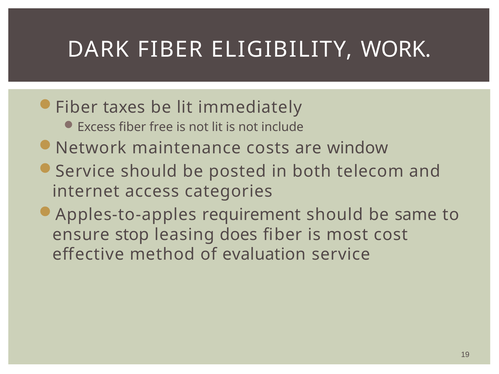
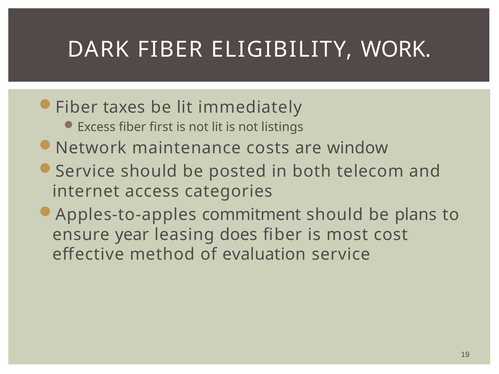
free: free -> first
include: include -> listings
requirement: requirement -> commitment
same: same -> plans
stop: stop -> year
